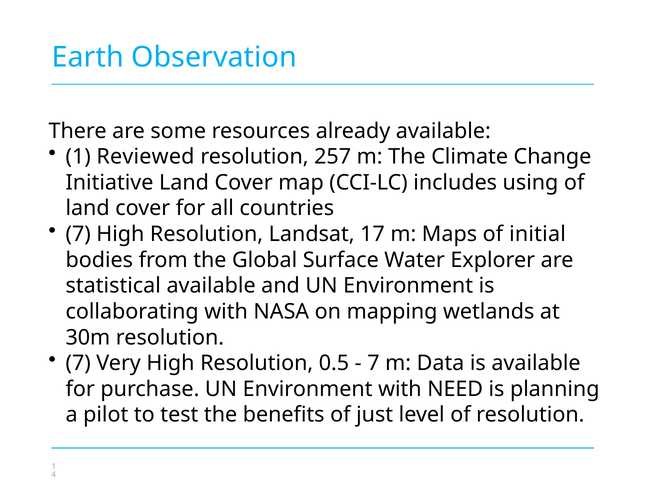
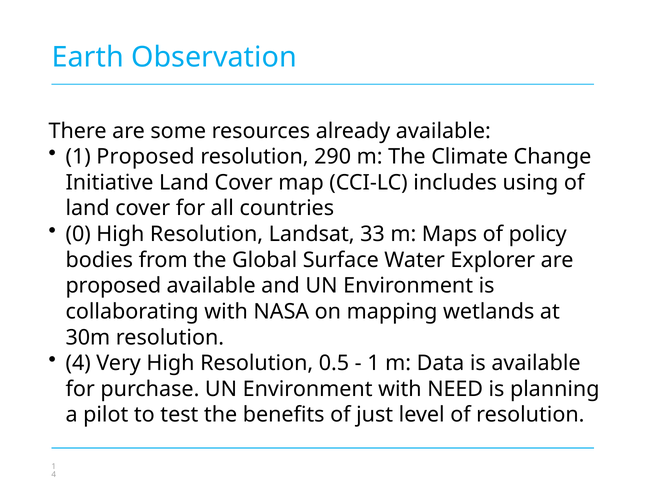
1 Reviewed: Reviewed -> Proposed
257: 257 -> 290
7 at (78, 234): 7 -> 0
17: 17 -> 33
initial: initial -> policy
statistical at (113, 286): statistical -> proposed
7 at (78, 364): 7 -> 4
7 at (373, 364): 7 -> 1
